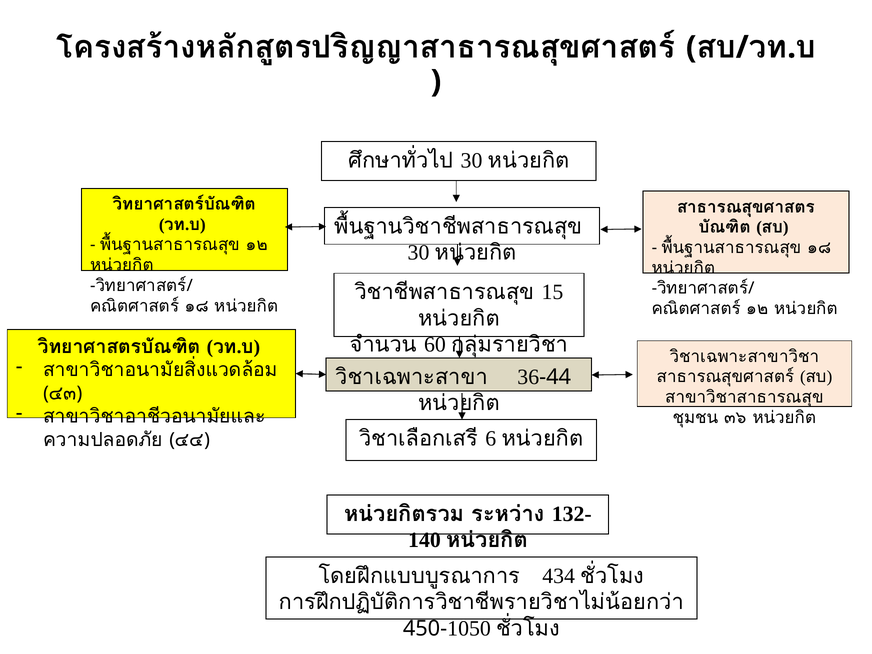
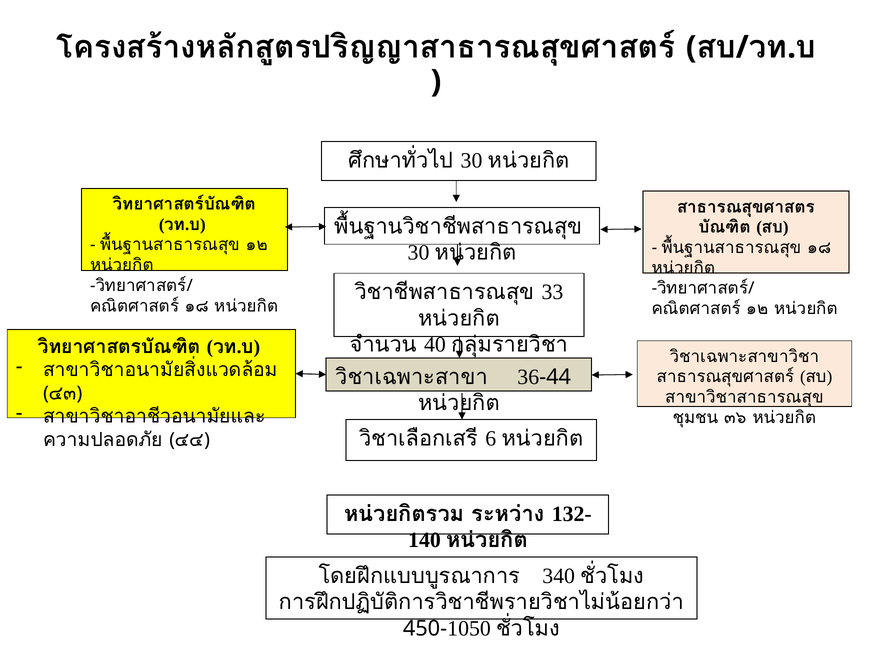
15: 15 -> 33
60: 60 -> 40
434: 434 -> 340
